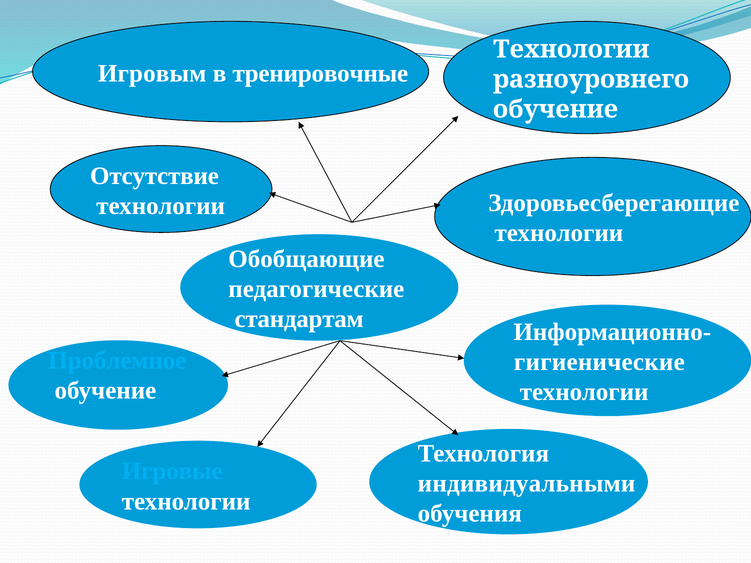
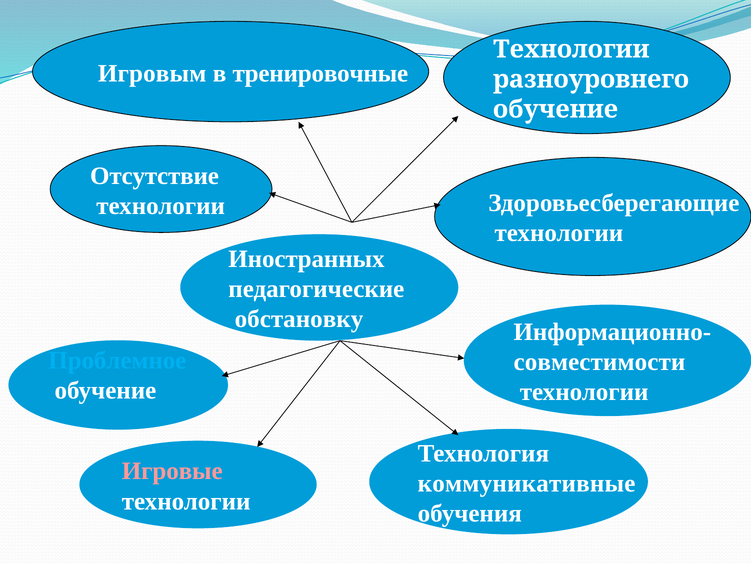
Обобщающие: Обобщающие -> Иностранных
стандартам: стандартам -> обстановку
гигиенические: гигиенические -> совместимости
Игровые colour: light blue -> pink
индивидуальными: индивидуальными -> коммуникативные
